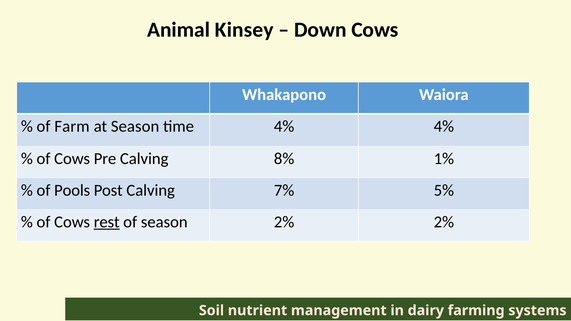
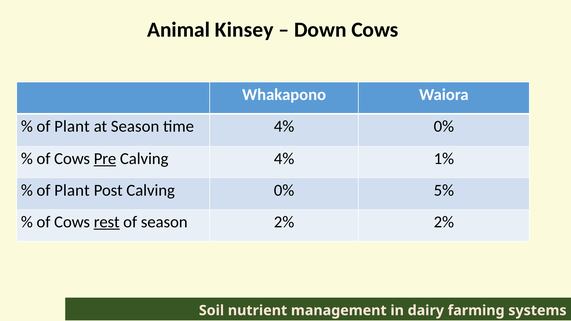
Farm at (72, 126): Farm -> Plant
4% 4%: 4% -> 0%
Pre underline: none -> present
Calving 8%: 8% -> 4%
Pools at (72, 190): Pools -> Plant
Calving 7%: 7% -> 0%
